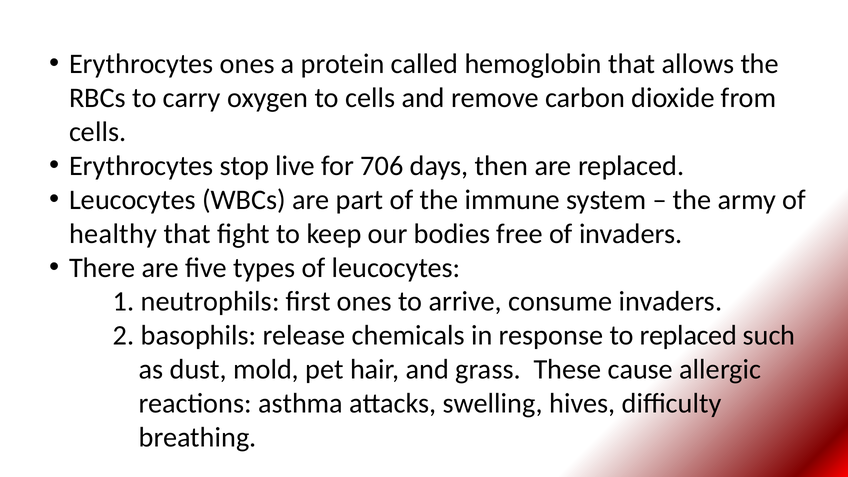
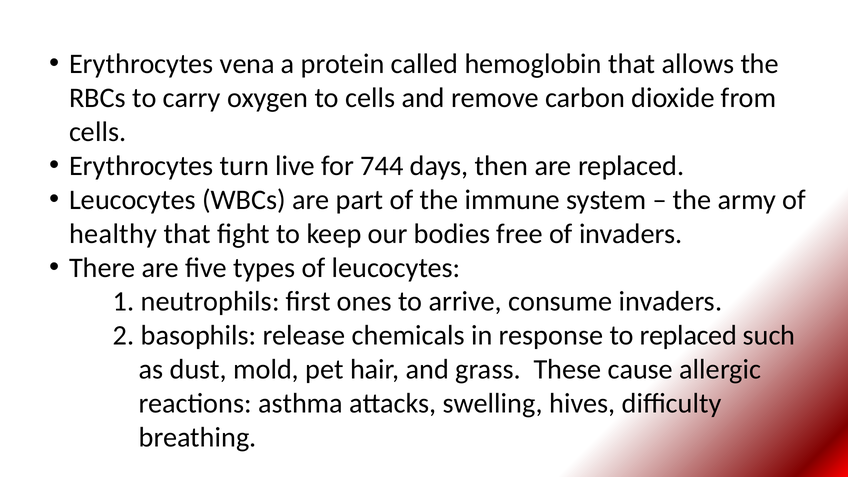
Erythrocytes ones: ones -> vena
stop: stop -> turn
706: 706 -> 744
